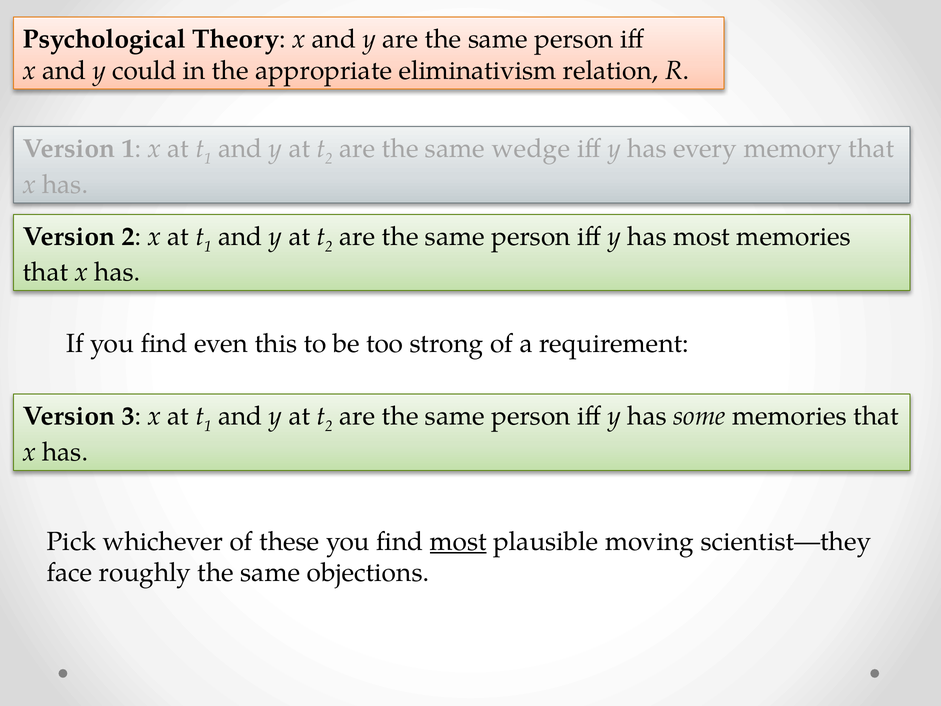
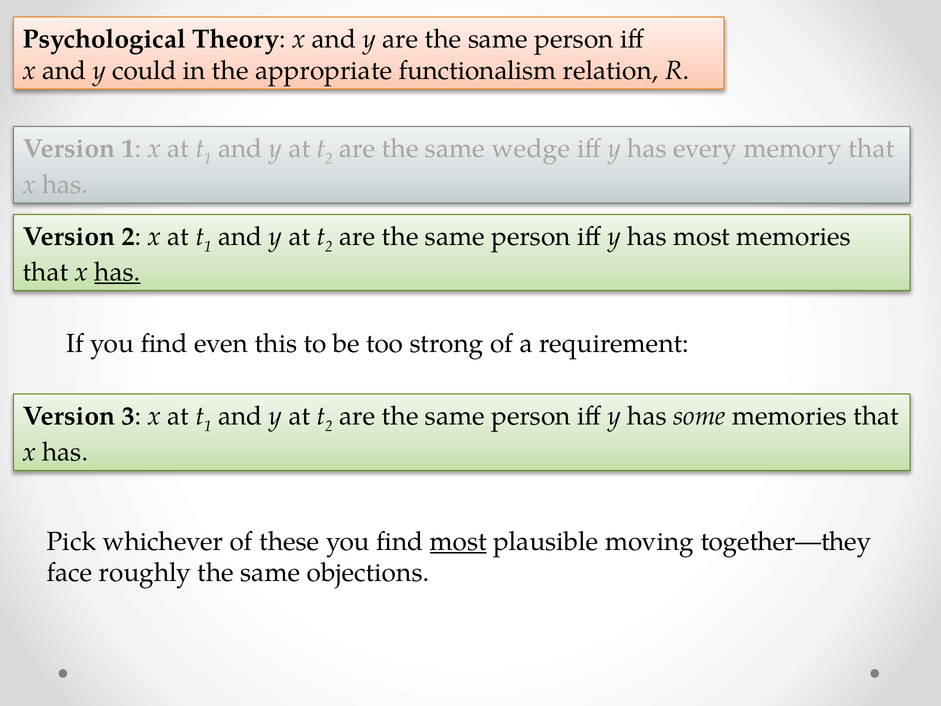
eliminativism: eliminativism -> functionalism
has at (117, 272) underline: none -> present
scientist—they: scientist—they -> together—they
